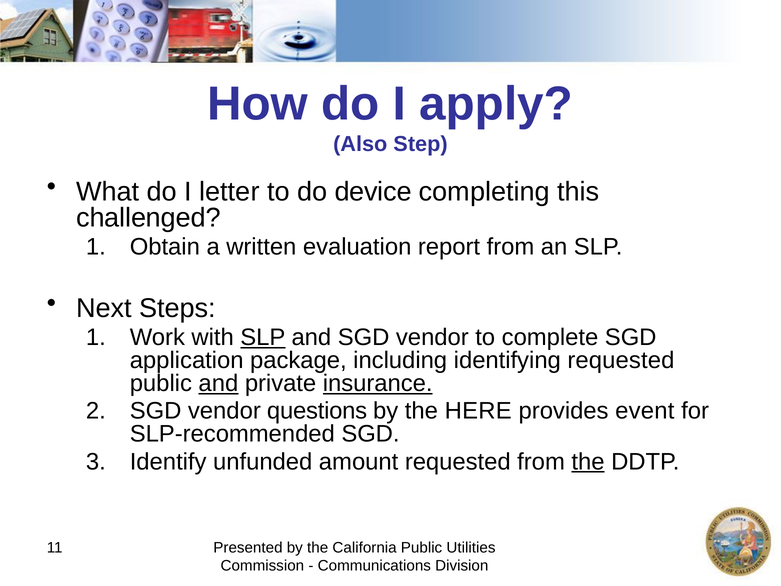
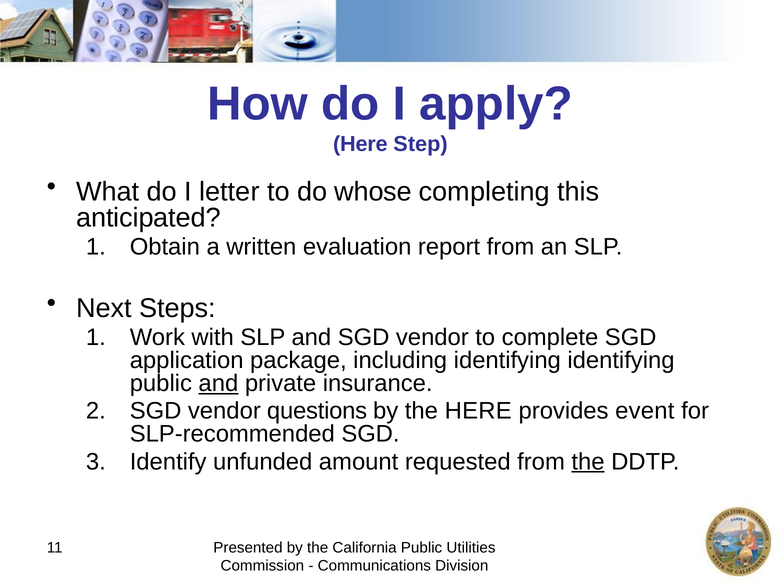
Also at (360, 144): Also -> Here
device: device -> whose
challenged: challenged -> anticipated
SLP at (263, 337) underline: present -> none
identifying requested: requested -> identifying
insurance underline: present -> none
